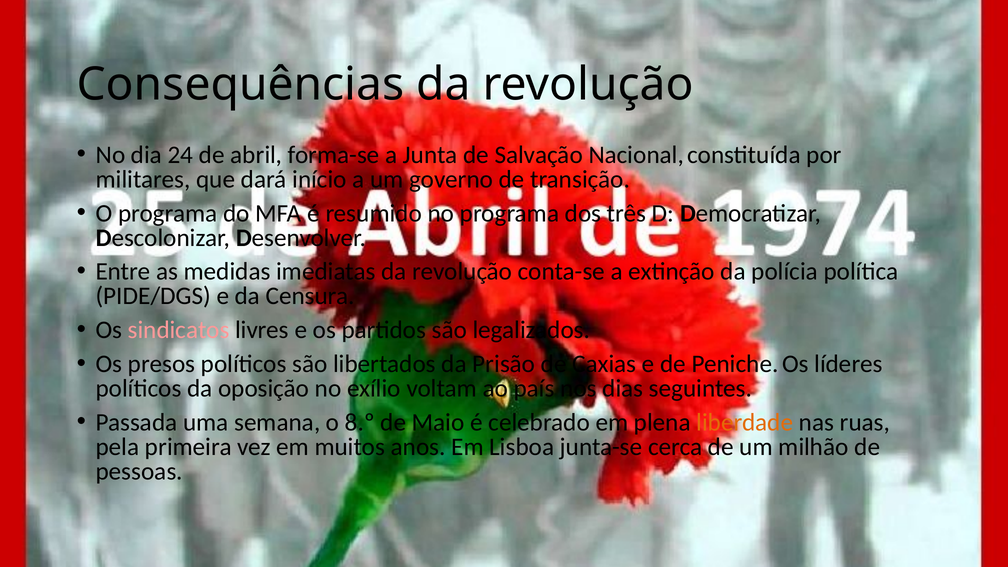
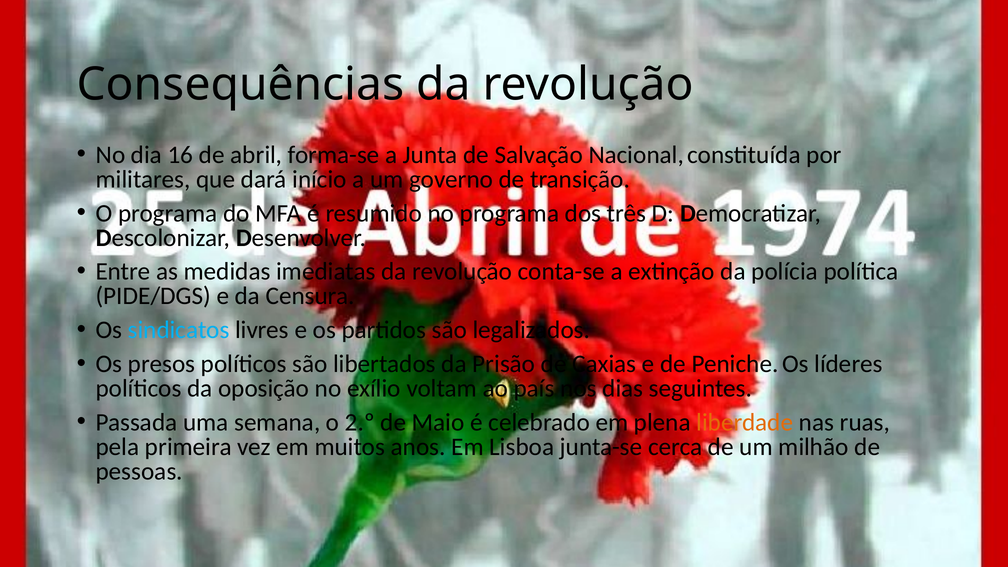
24: 24 -> 16
sindicatos colour: pink -> light blue
8.º: 8.º -> 2.º
